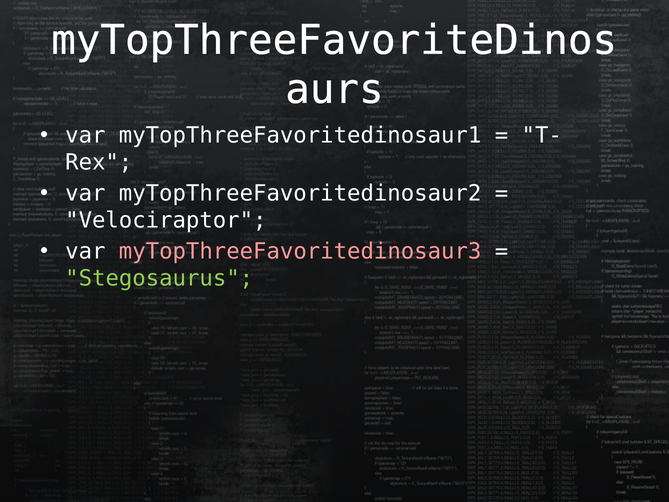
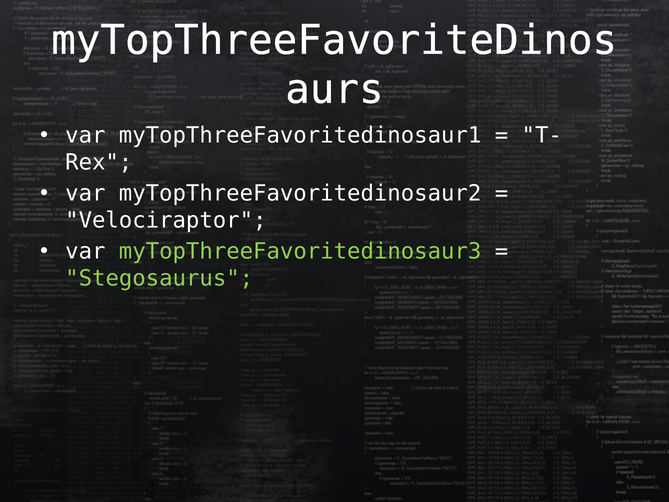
myTopThreeFavoritedinosaur3 colour: pink -> light green
